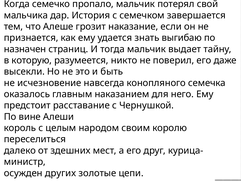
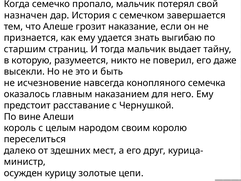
мальчика: мальчика -> назначен
назначен: назначен -> старшим
других: других -> курицу
